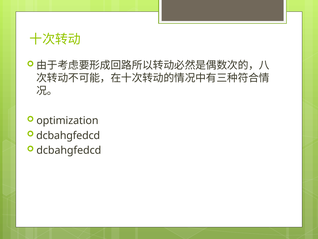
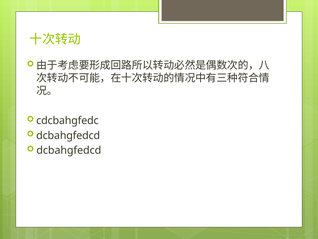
optimization: optimization -> cdcbahgfedc
